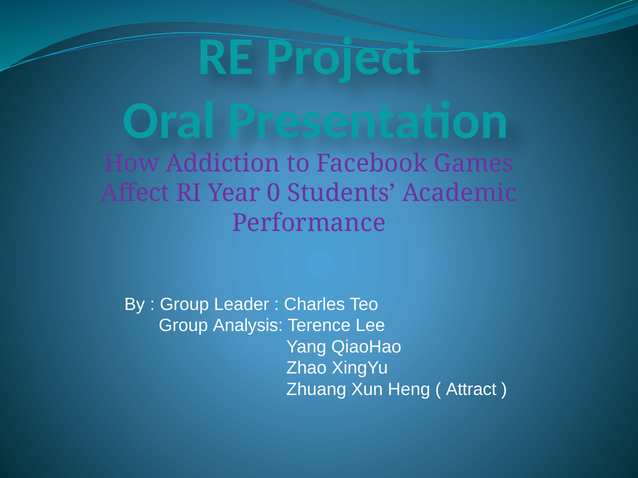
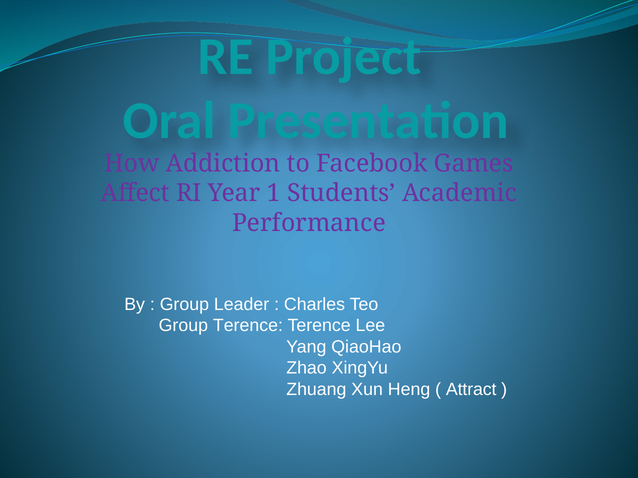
0: 0 -> 1
Group Analysis: Analysis -> Terence
